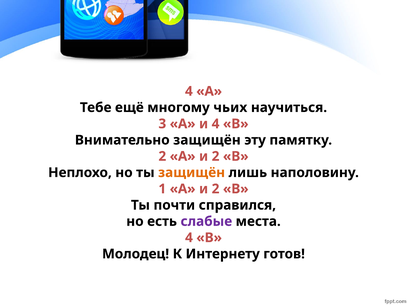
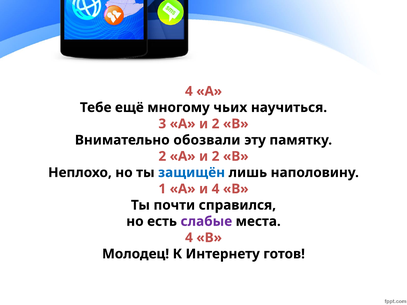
3 А и 4: 4 -> 2
Внимательно защищён: защищён -> обозвали
защищён at (192, 173) colour: orange -> blue
1 А и 2: 2 -> 4
